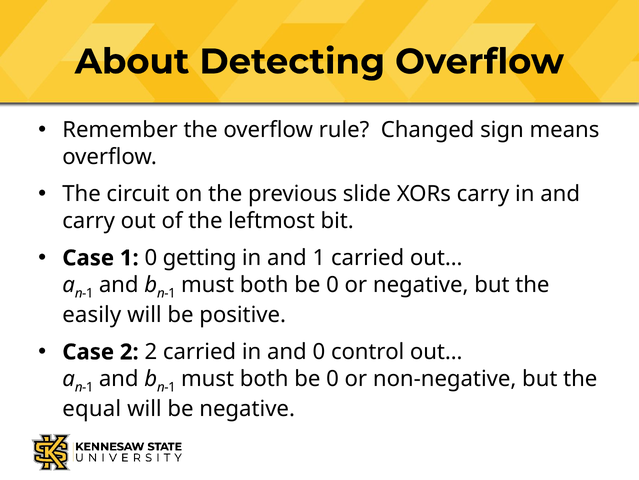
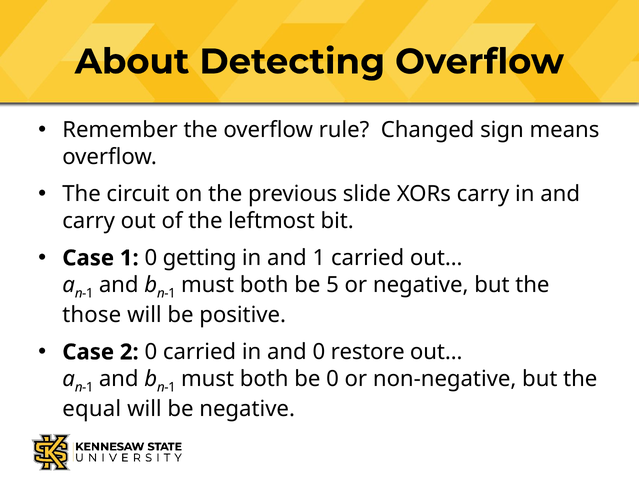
0 at (332, 284): 0 -> 5
easily: easily -> those
2 2: 2 -> 0
control: control -> restore
